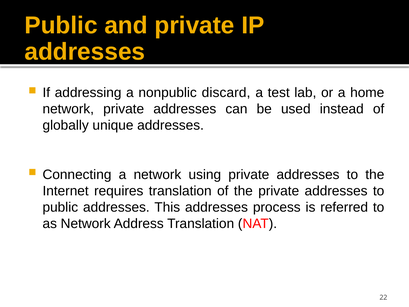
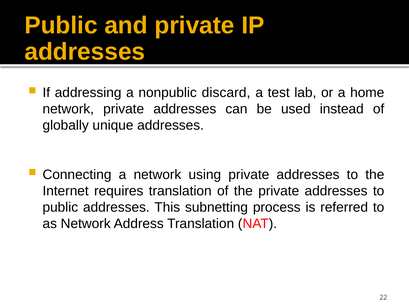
This addresses: addresses -> subnetting
